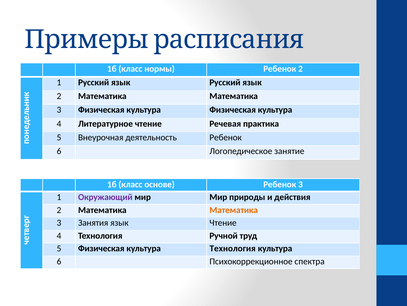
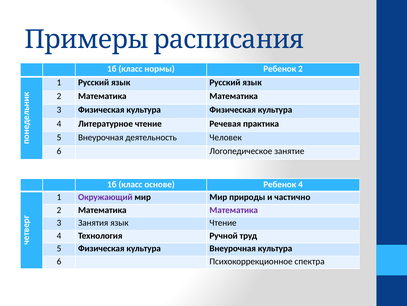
деятельность Ребенок: Ребенок -> Человек
Ребенок 3: 3 -> 4
действия: действия -> частично
Математика at (234, 210) colour: orange -> purple
культура Технология: Технология -> Внеурочная
